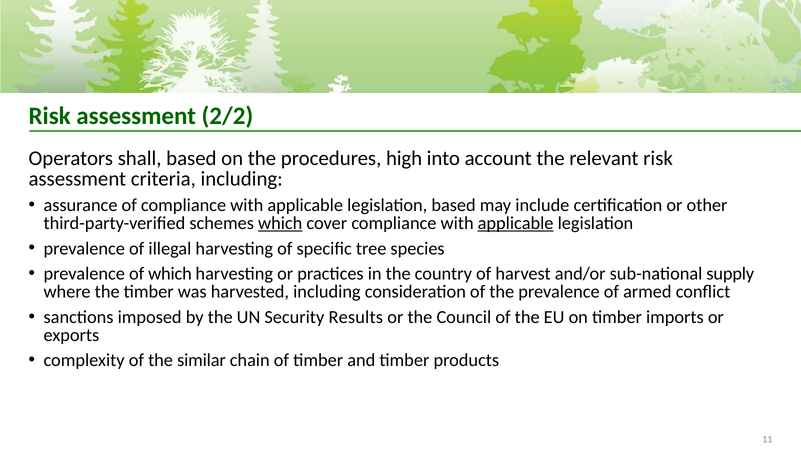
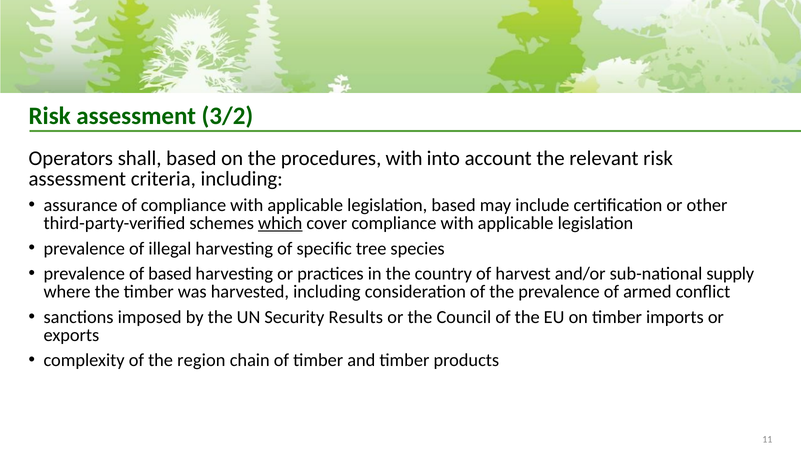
2/2: 2/2 -> 3/2
procedures high: high -> with
applicable at (516, 223) underline: present -> none
of which: which -> based
similar: similar -> region
